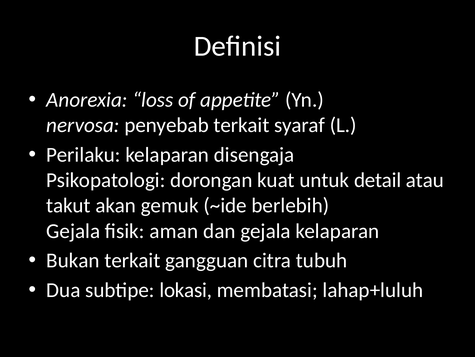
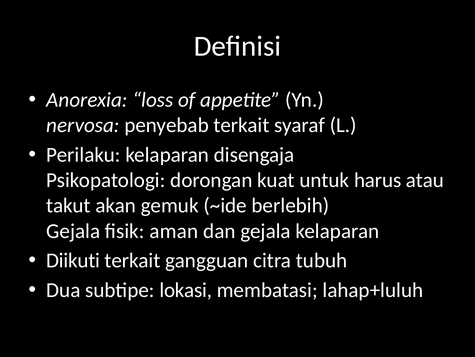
detail: detail -> harus
Bukan: Bukan -> Diikuti
